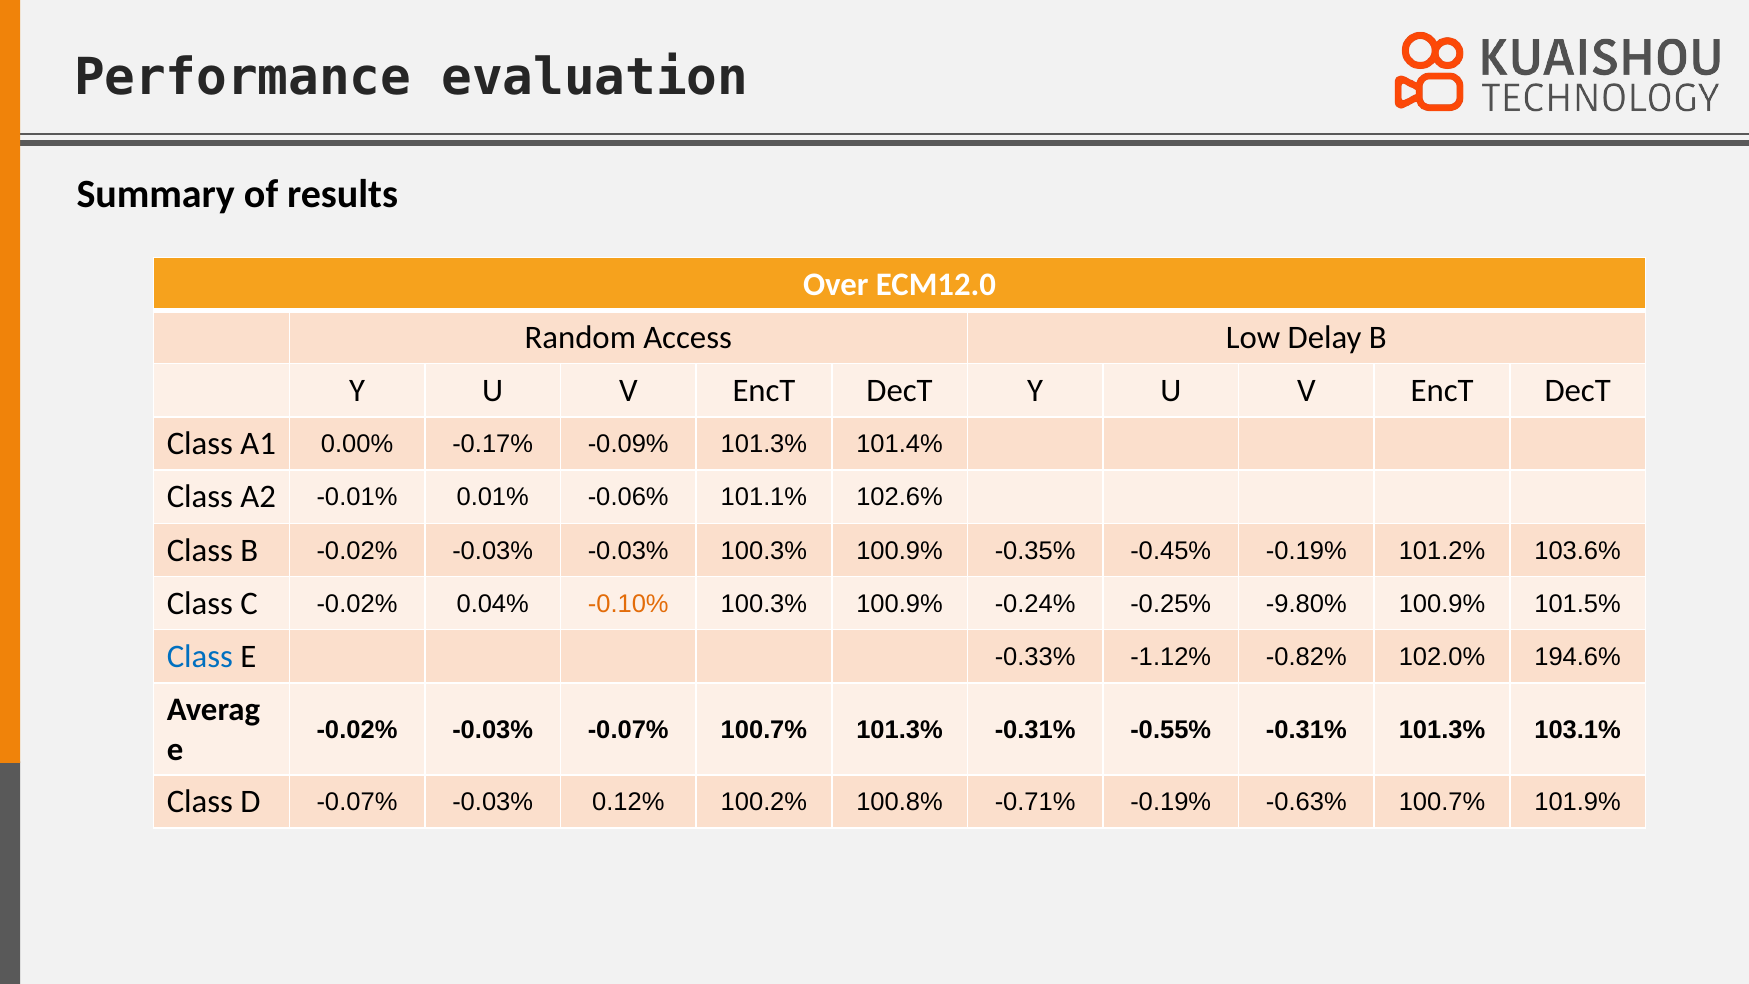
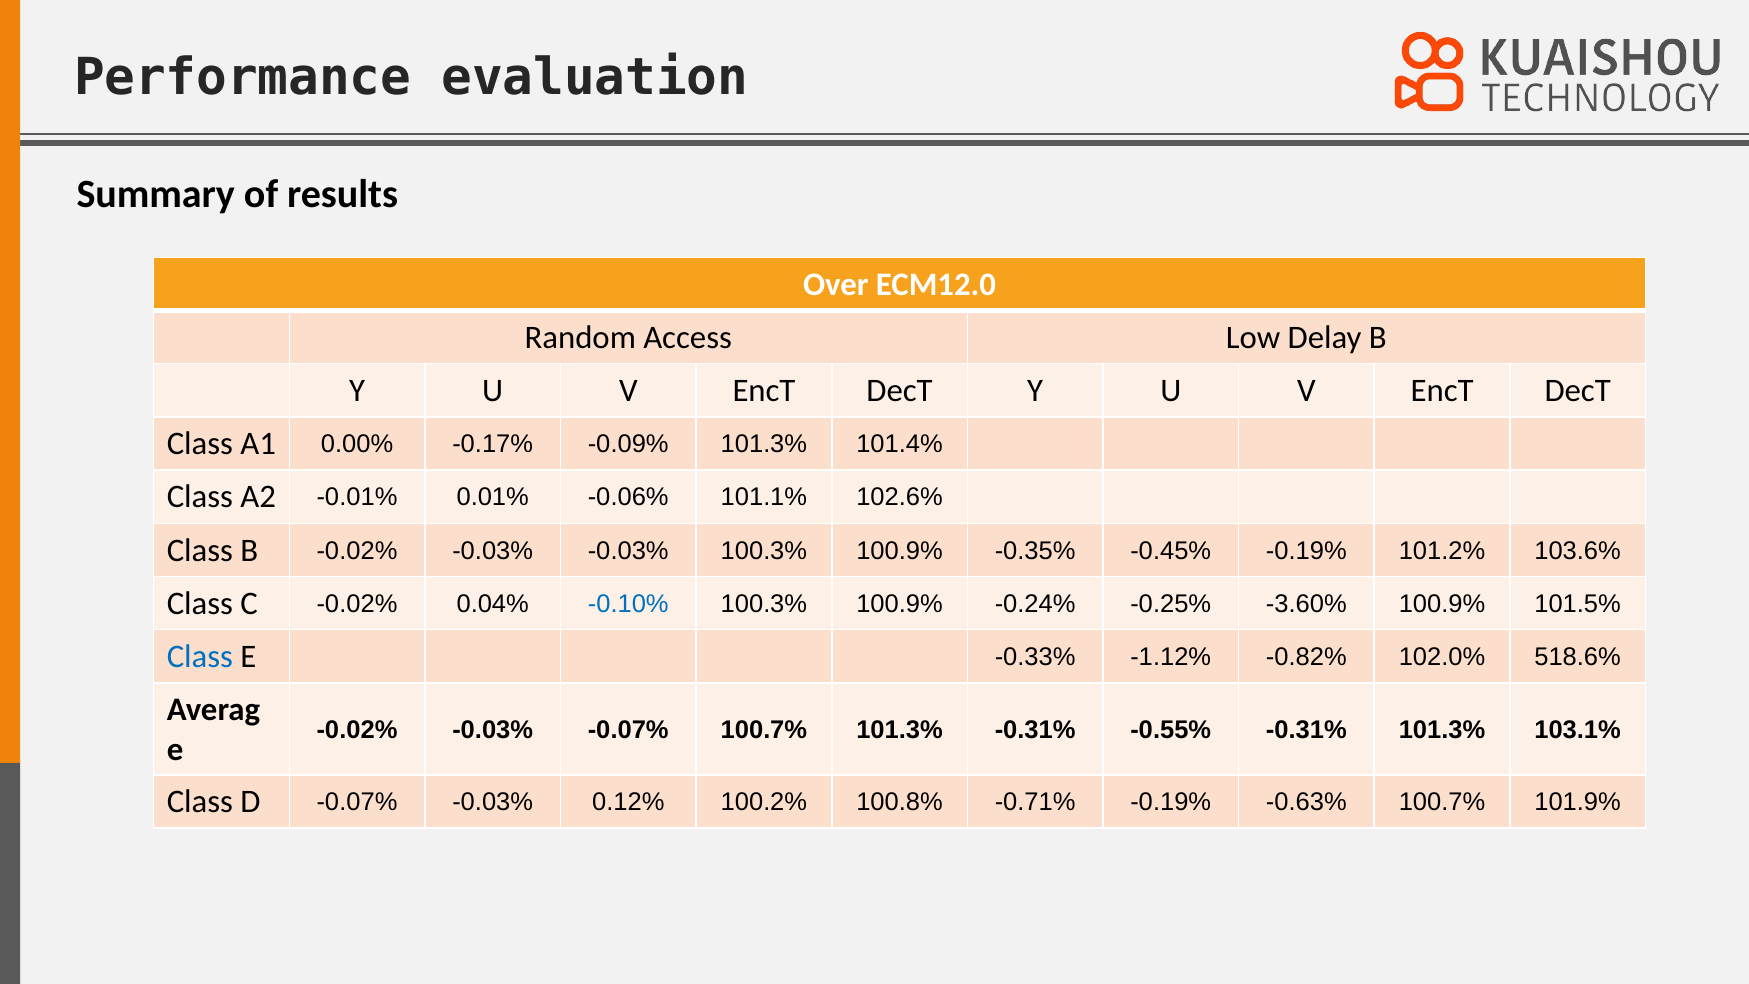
-0.10% colour: orange -> blue
-9.80%: -9.80% -> -3.60%
194.6%: 194.6% -> 518.6%
